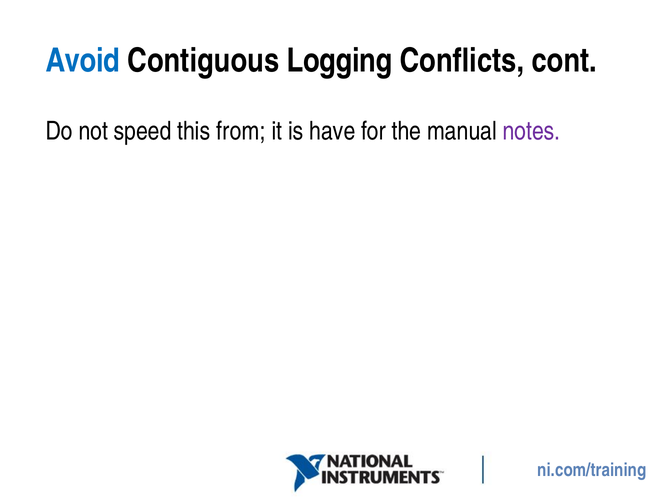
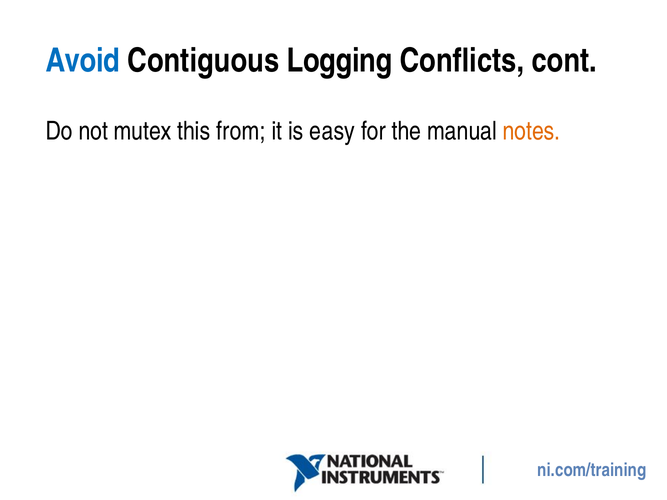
speed: speed -> mutex
have: have -> easy
notes colour: purple -> orange
